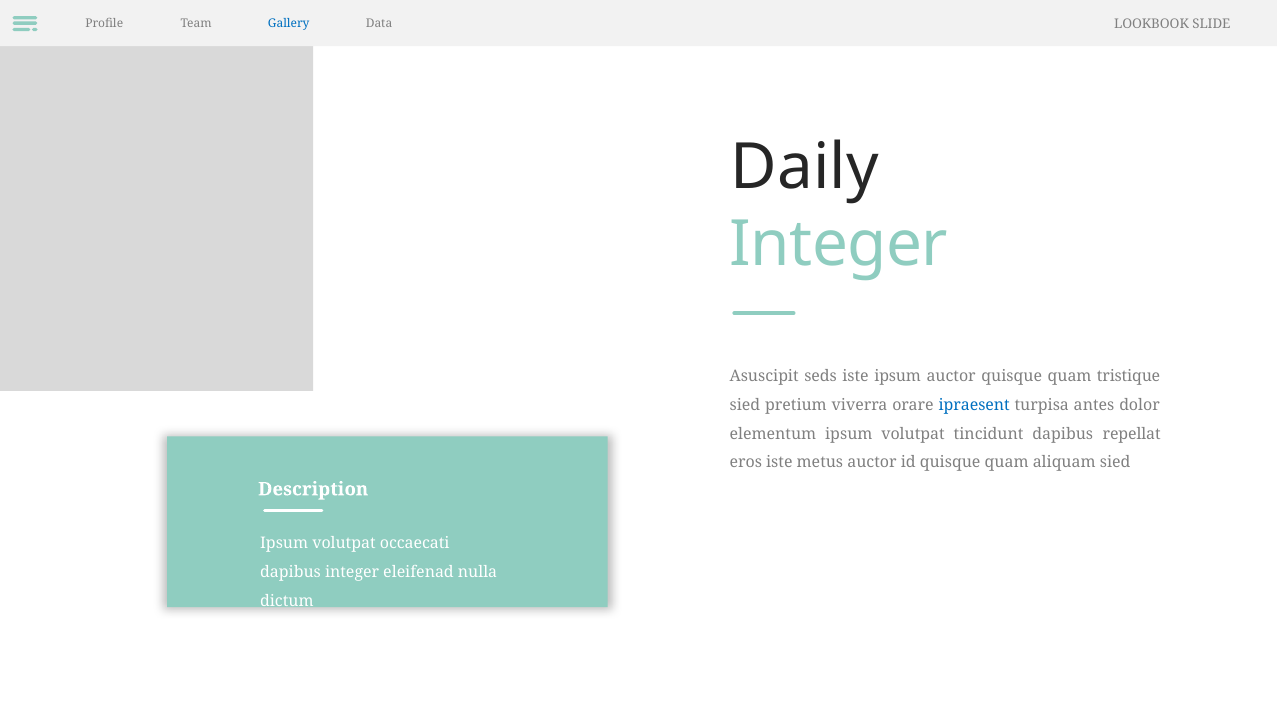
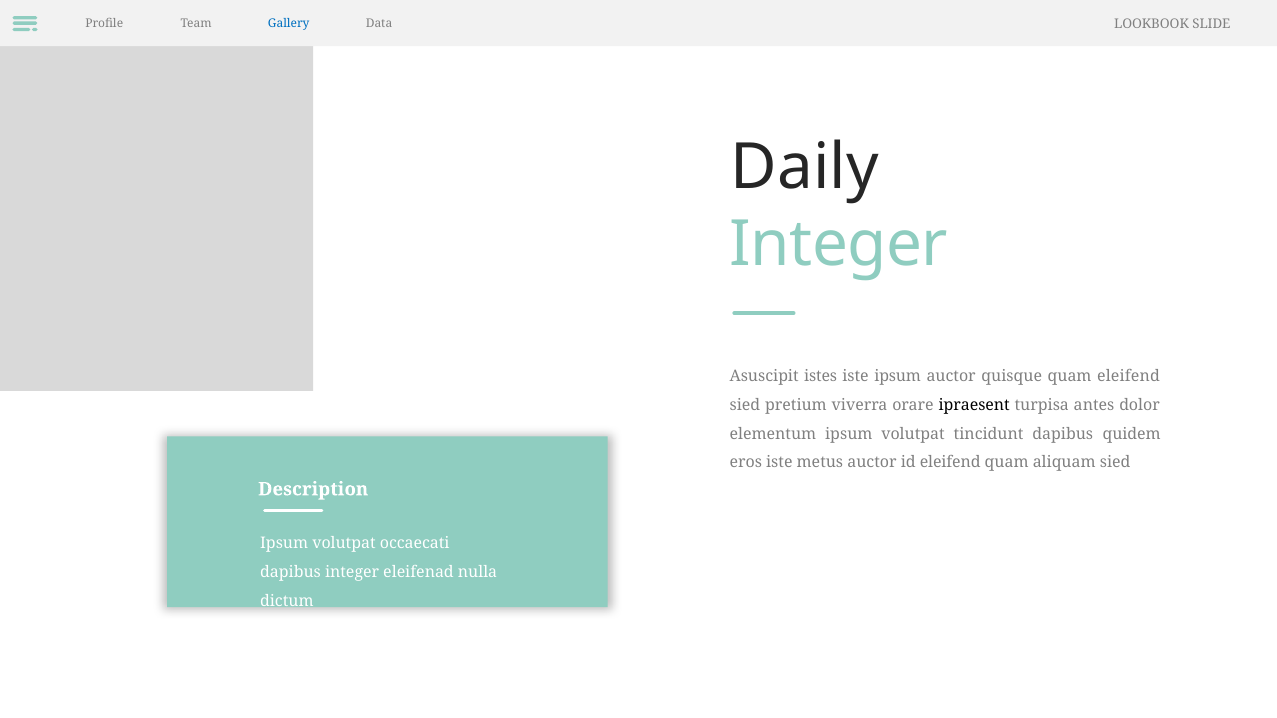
seds: seds -> istes
quam tristique: tristique -> eleifend
ipraesent colour: blue -> black
repellat: repellat -> quidem
id quisque: quisque -> eleifend
